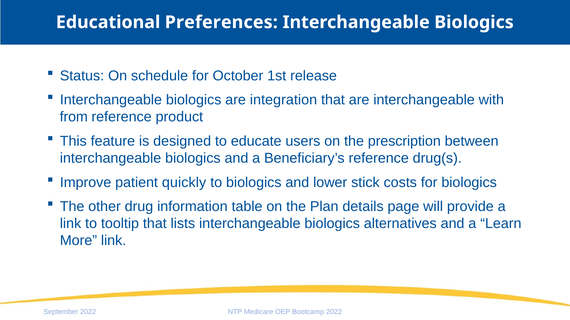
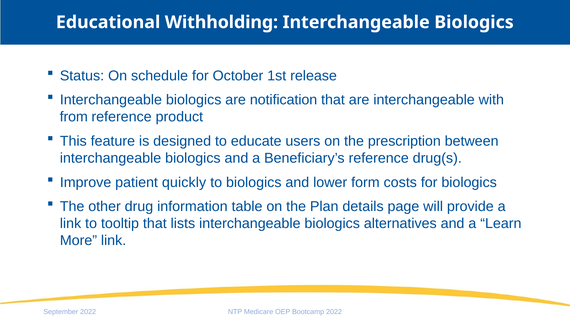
Preferences: Preferences -> Withholding
integration: integration -> notification
stick: stick -> form
